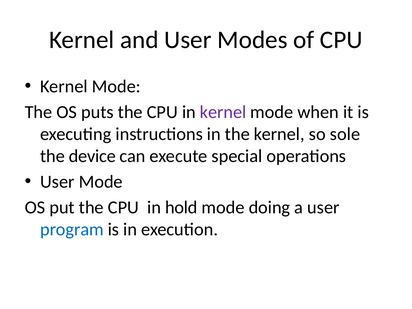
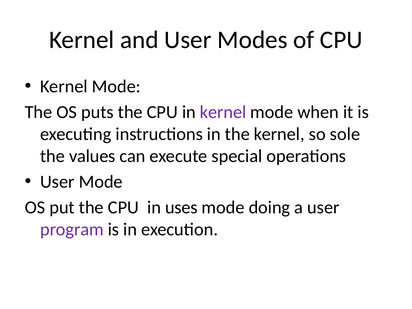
device: device -> values
hold: hold -> uses
program colour: blue -> purple
